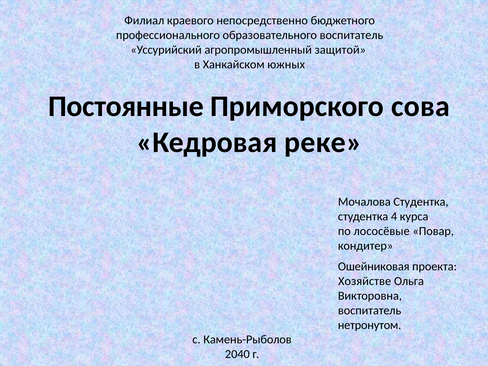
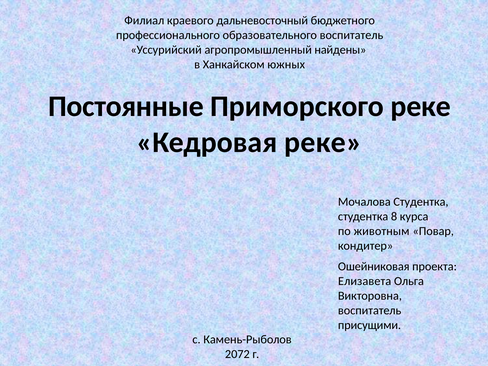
непосредственно: непосредственно -> дальневосточный
защитой: защитой -> найдены
Приморского сова: сова -> реке
4: 4 -> 8
лососёвые: лососёвые -> животным
Хозяйстве: Хозяйстве -> Елизавета
нетронутом: нетронутом -> присущими
2040: 2040 -> 2072
